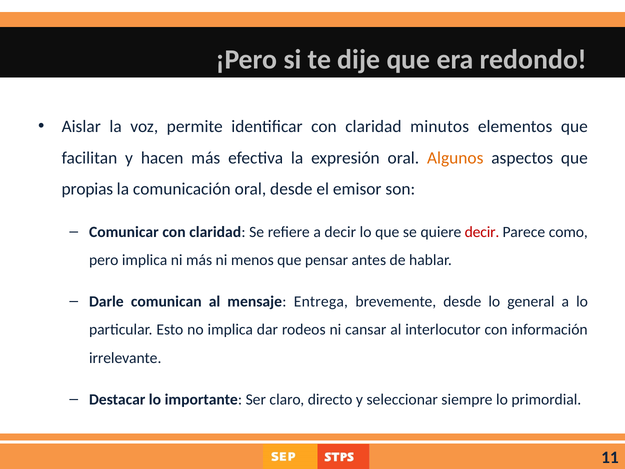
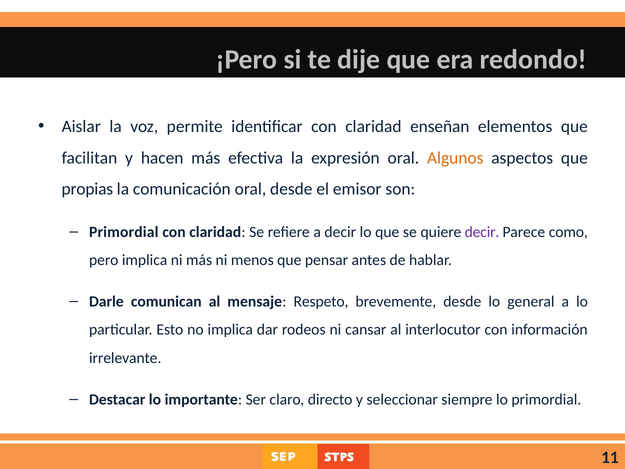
minutos: minutos -> enseñan
Comunicar at (124, 232): Comunicar -> Primordial
decir at (482, 232) colour: red -> purple
Entrega: Entrega -> Respeto
